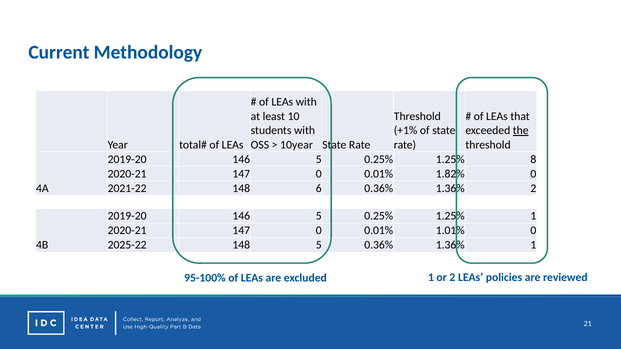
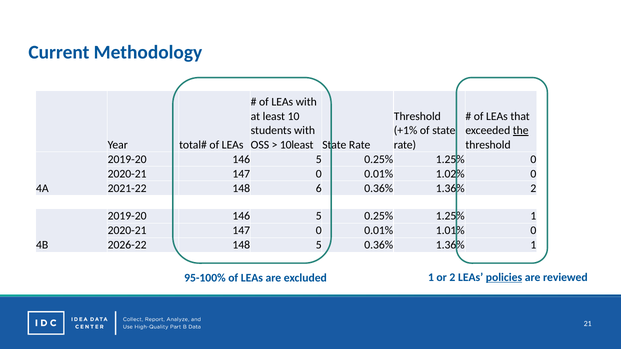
10year: 10year -> 10least
1.25% 8: 8 -> 0
1.82%: 1.82% -> 1.02%
2025-22: 2025-22 -> 2026-22
policies underline: none -> present
